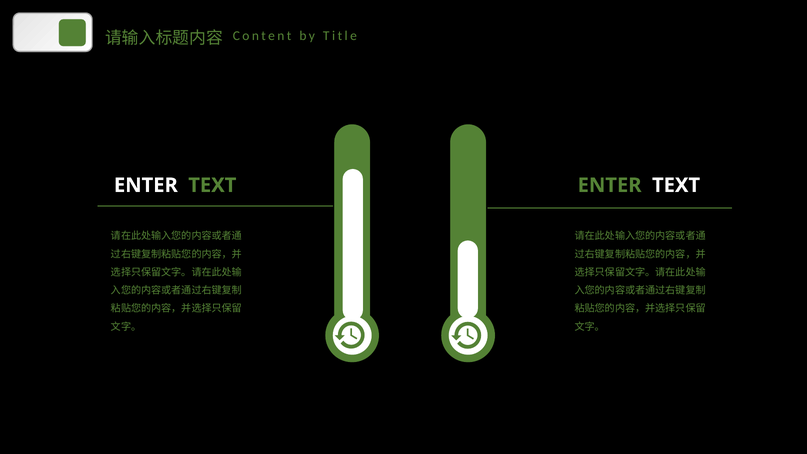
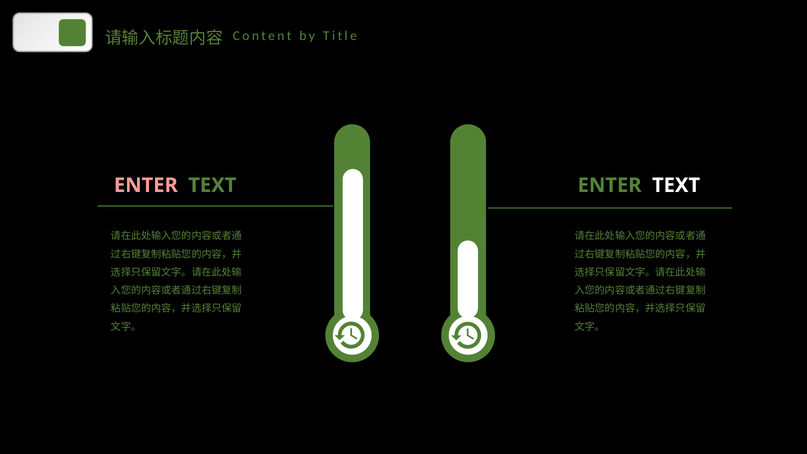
ENTER at (146, 185) colour: white -> pink
